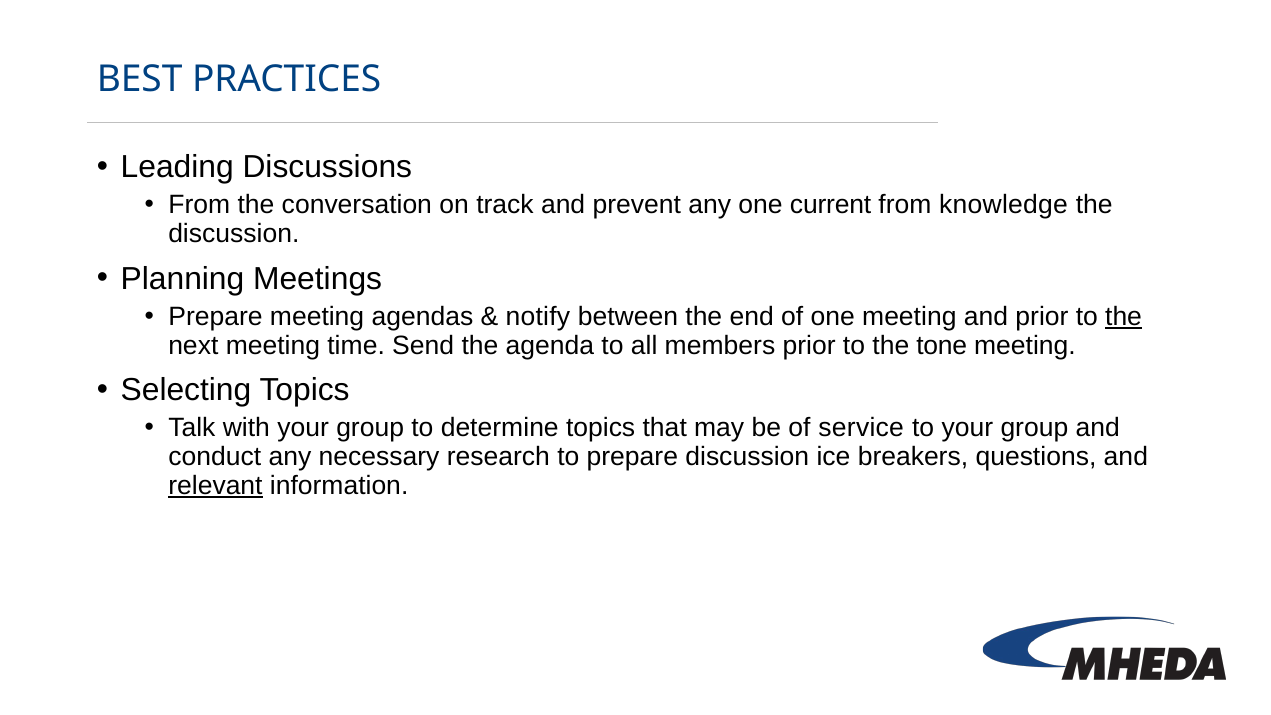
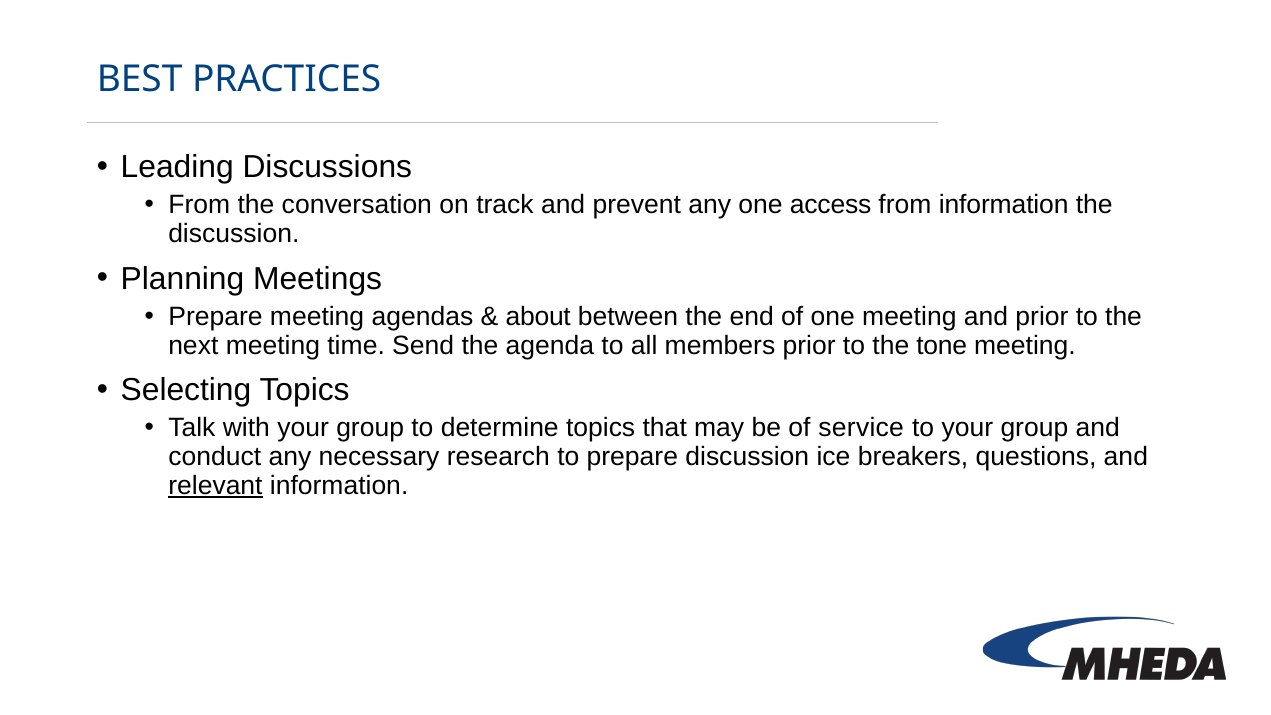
current: current -> access
from knowledge: knowledge -> information
notify: notify -> about
the at (1124, 317) underline: present -> none
